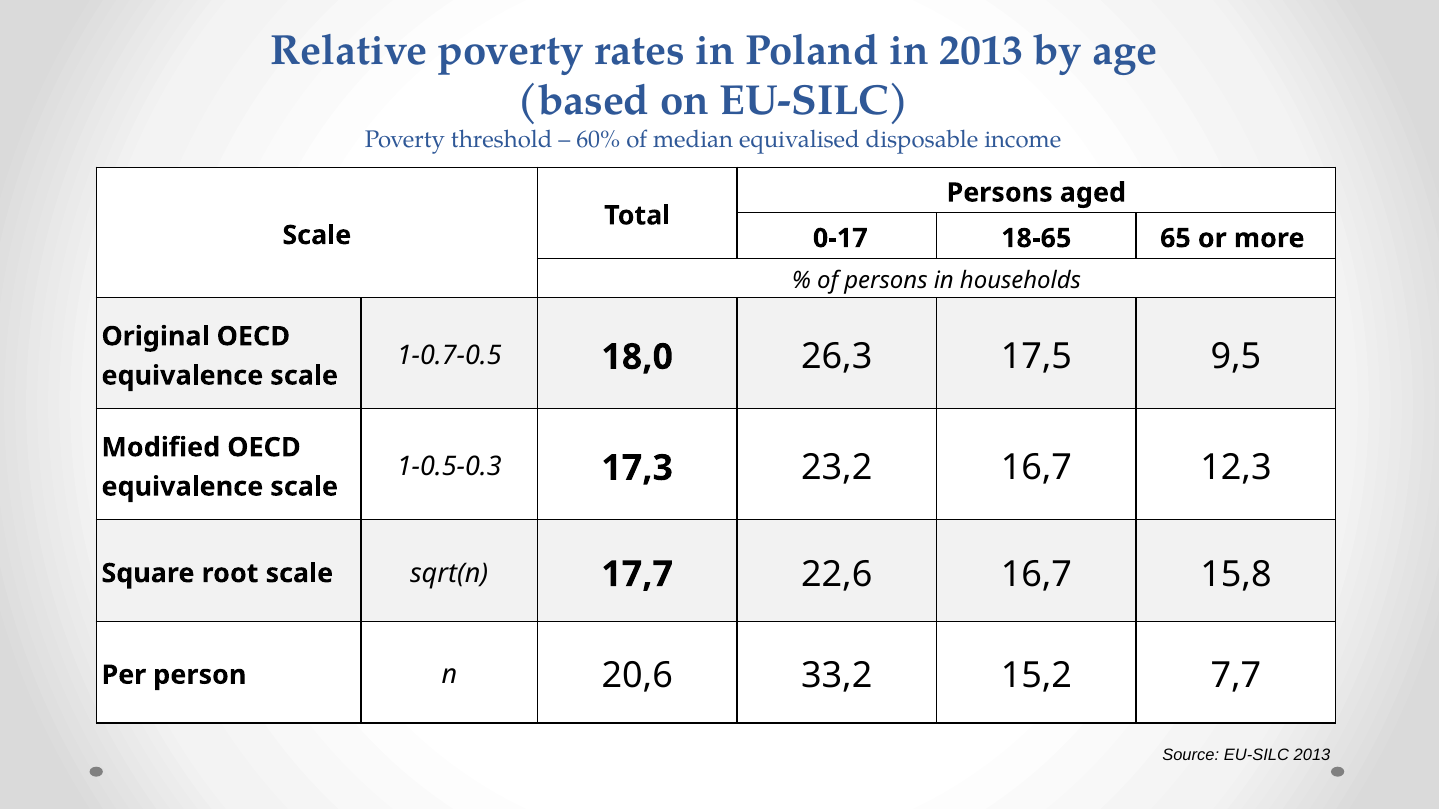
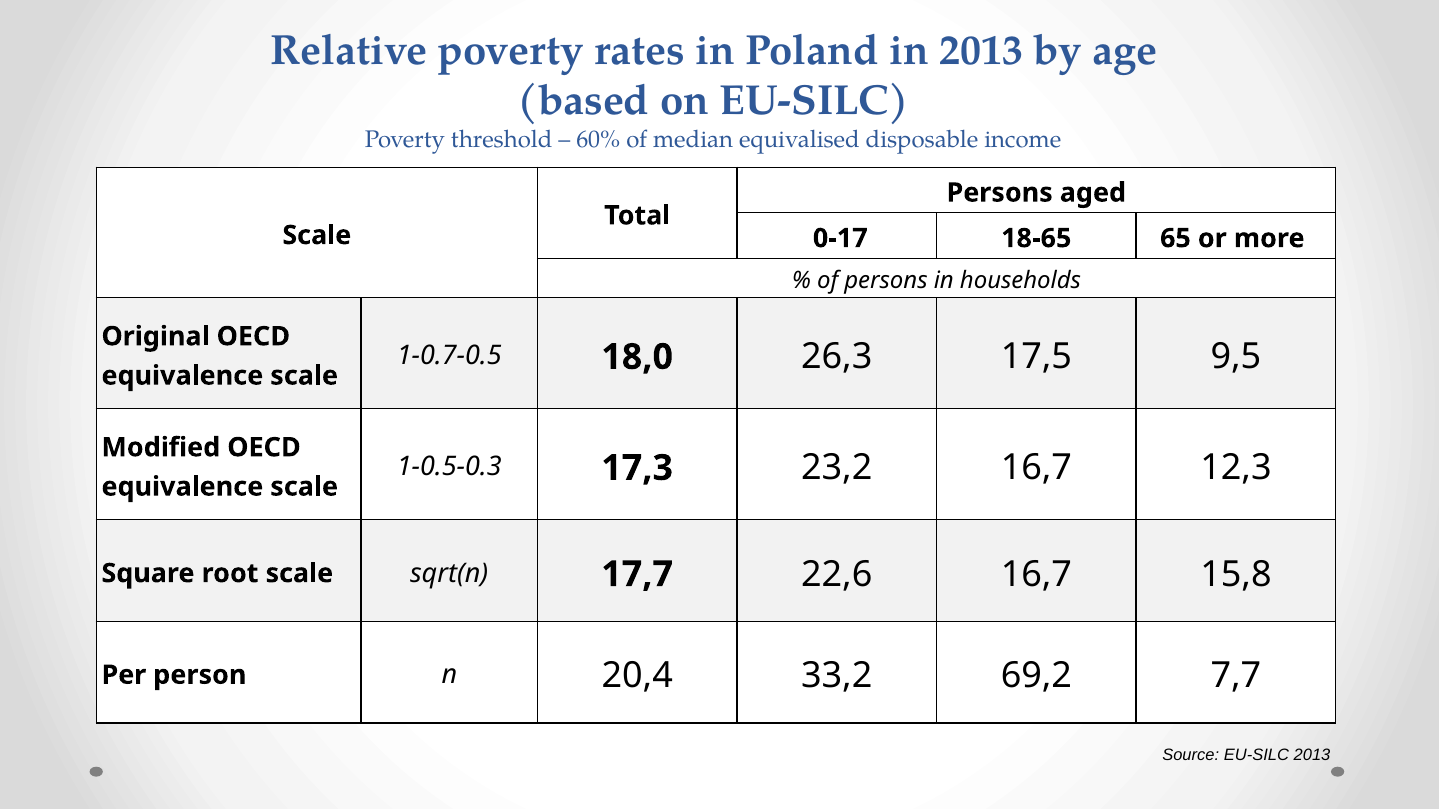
20,6: 20,6 -> 20,4
15,2: 15,2 -> 69,2
